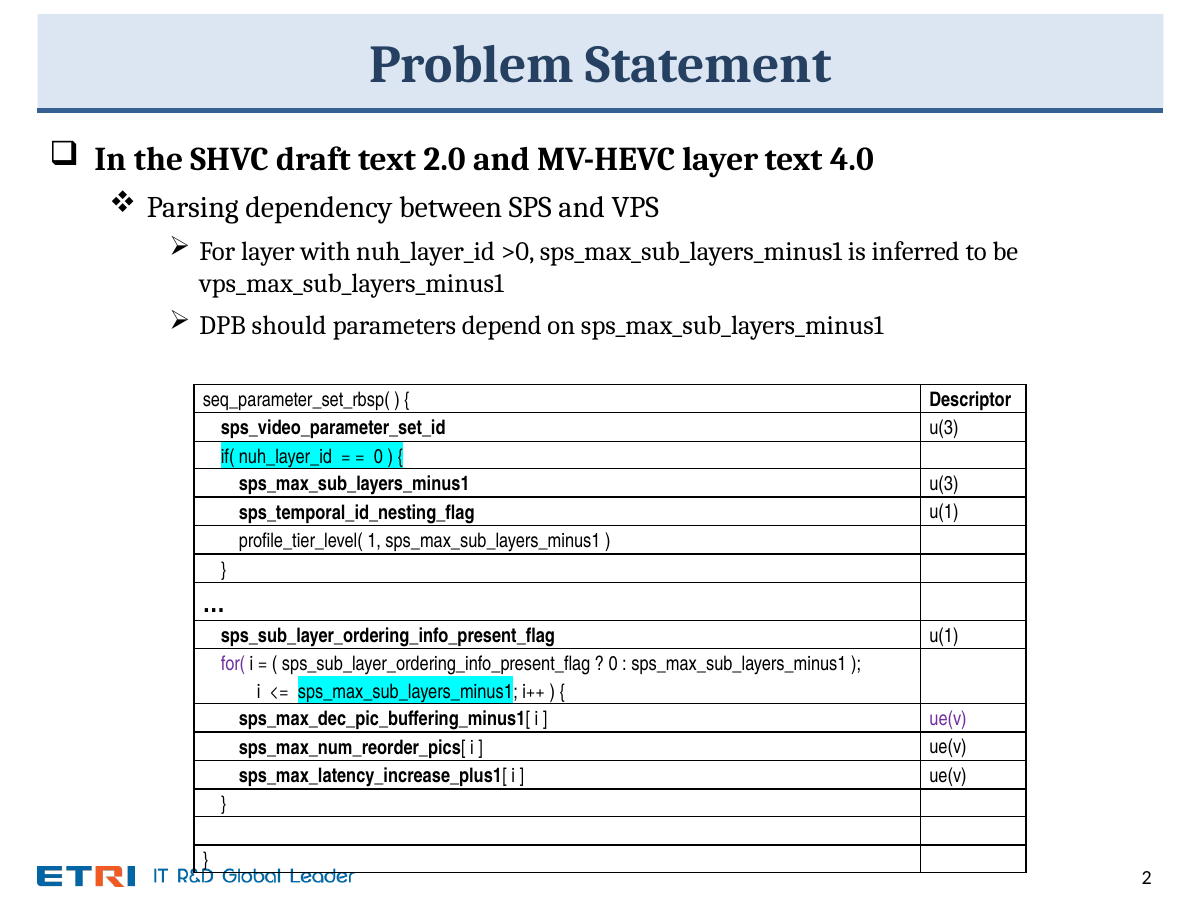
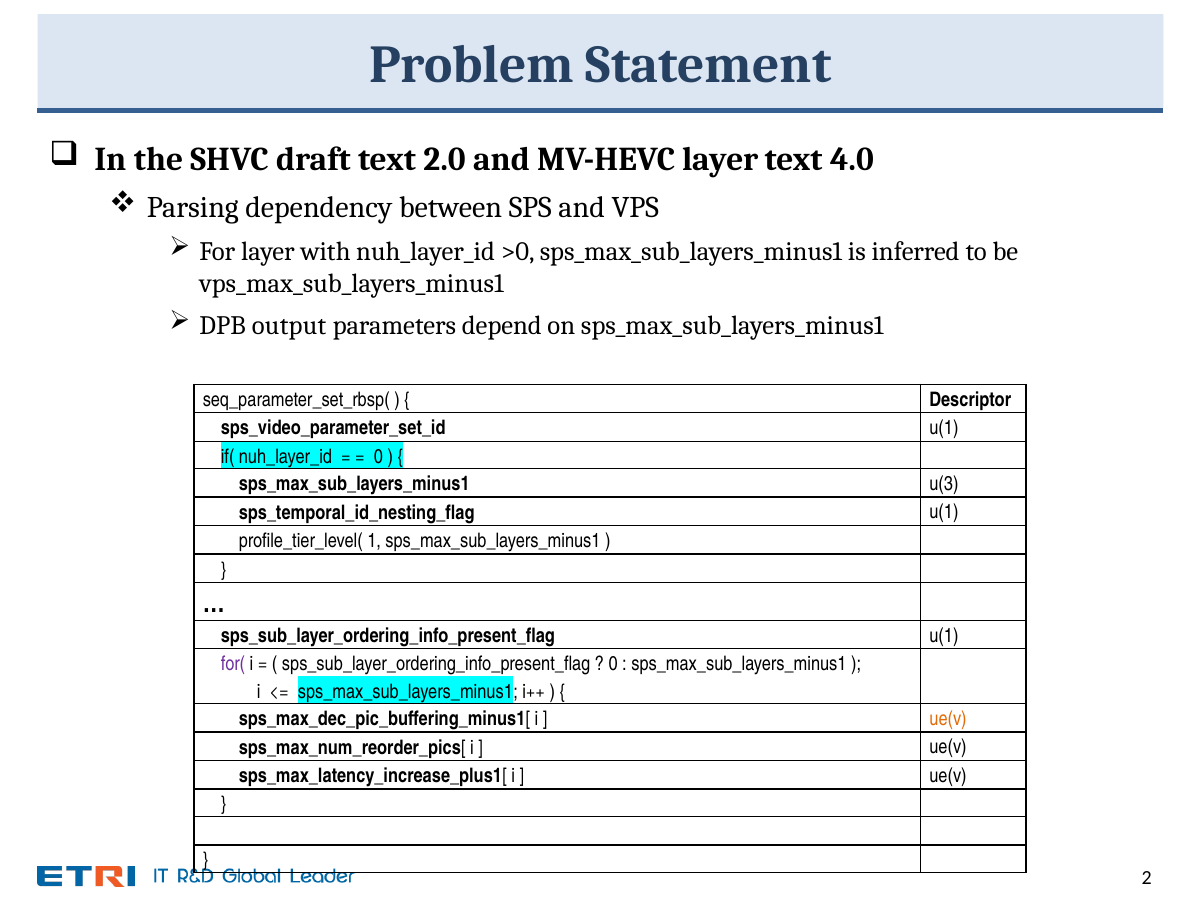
should: should -> output
u(3 at (944, 428): u(3 -> u(1
ue(v at (948, 719) colour: purple -> orange
